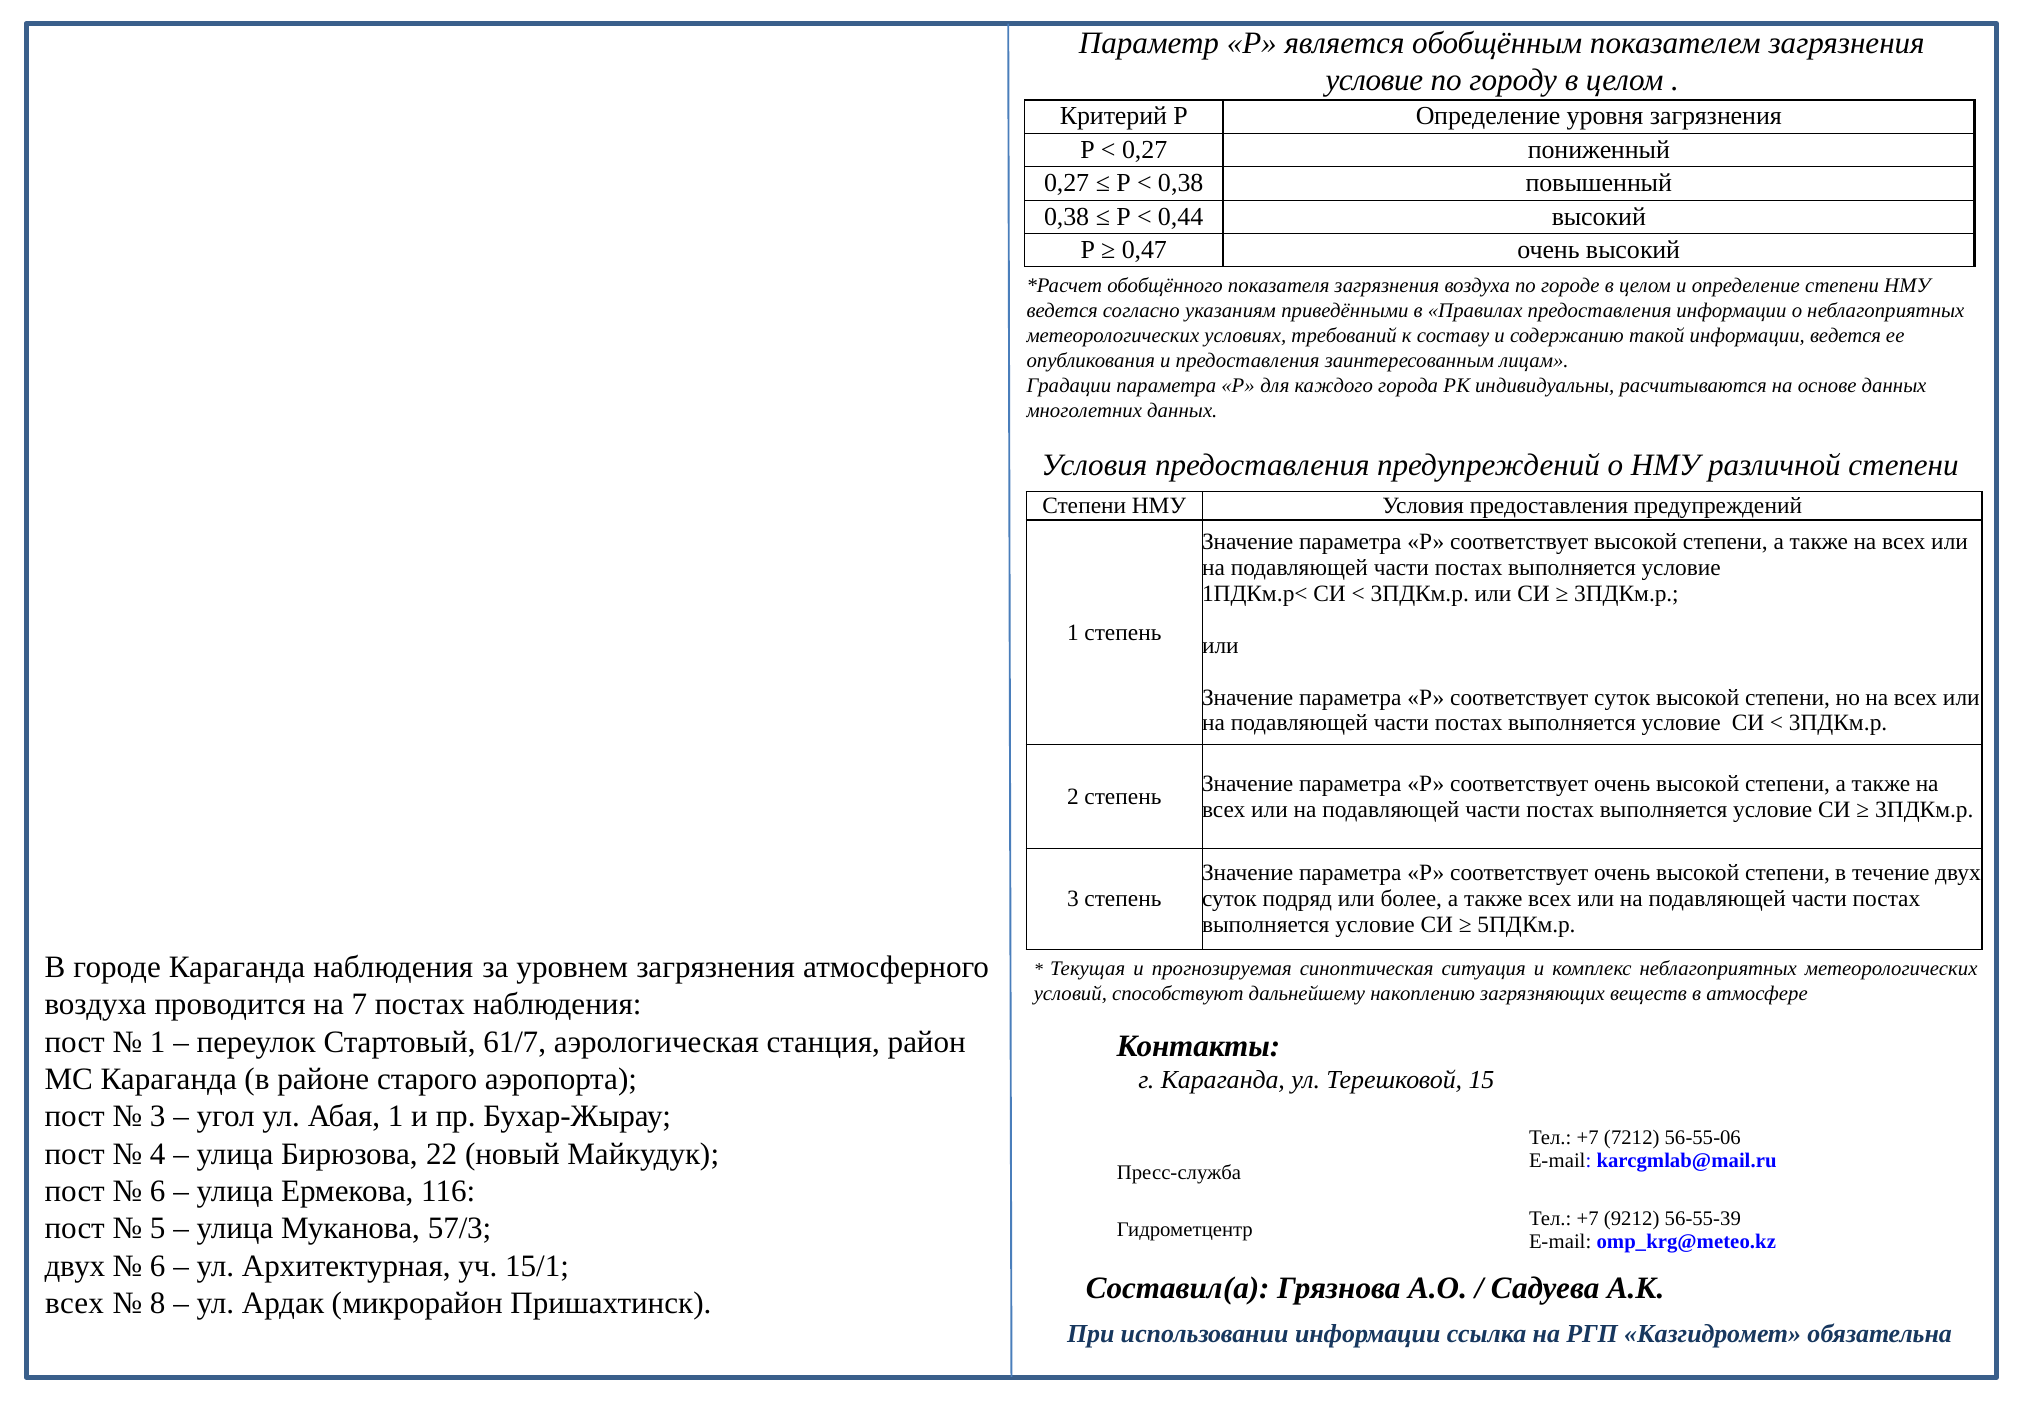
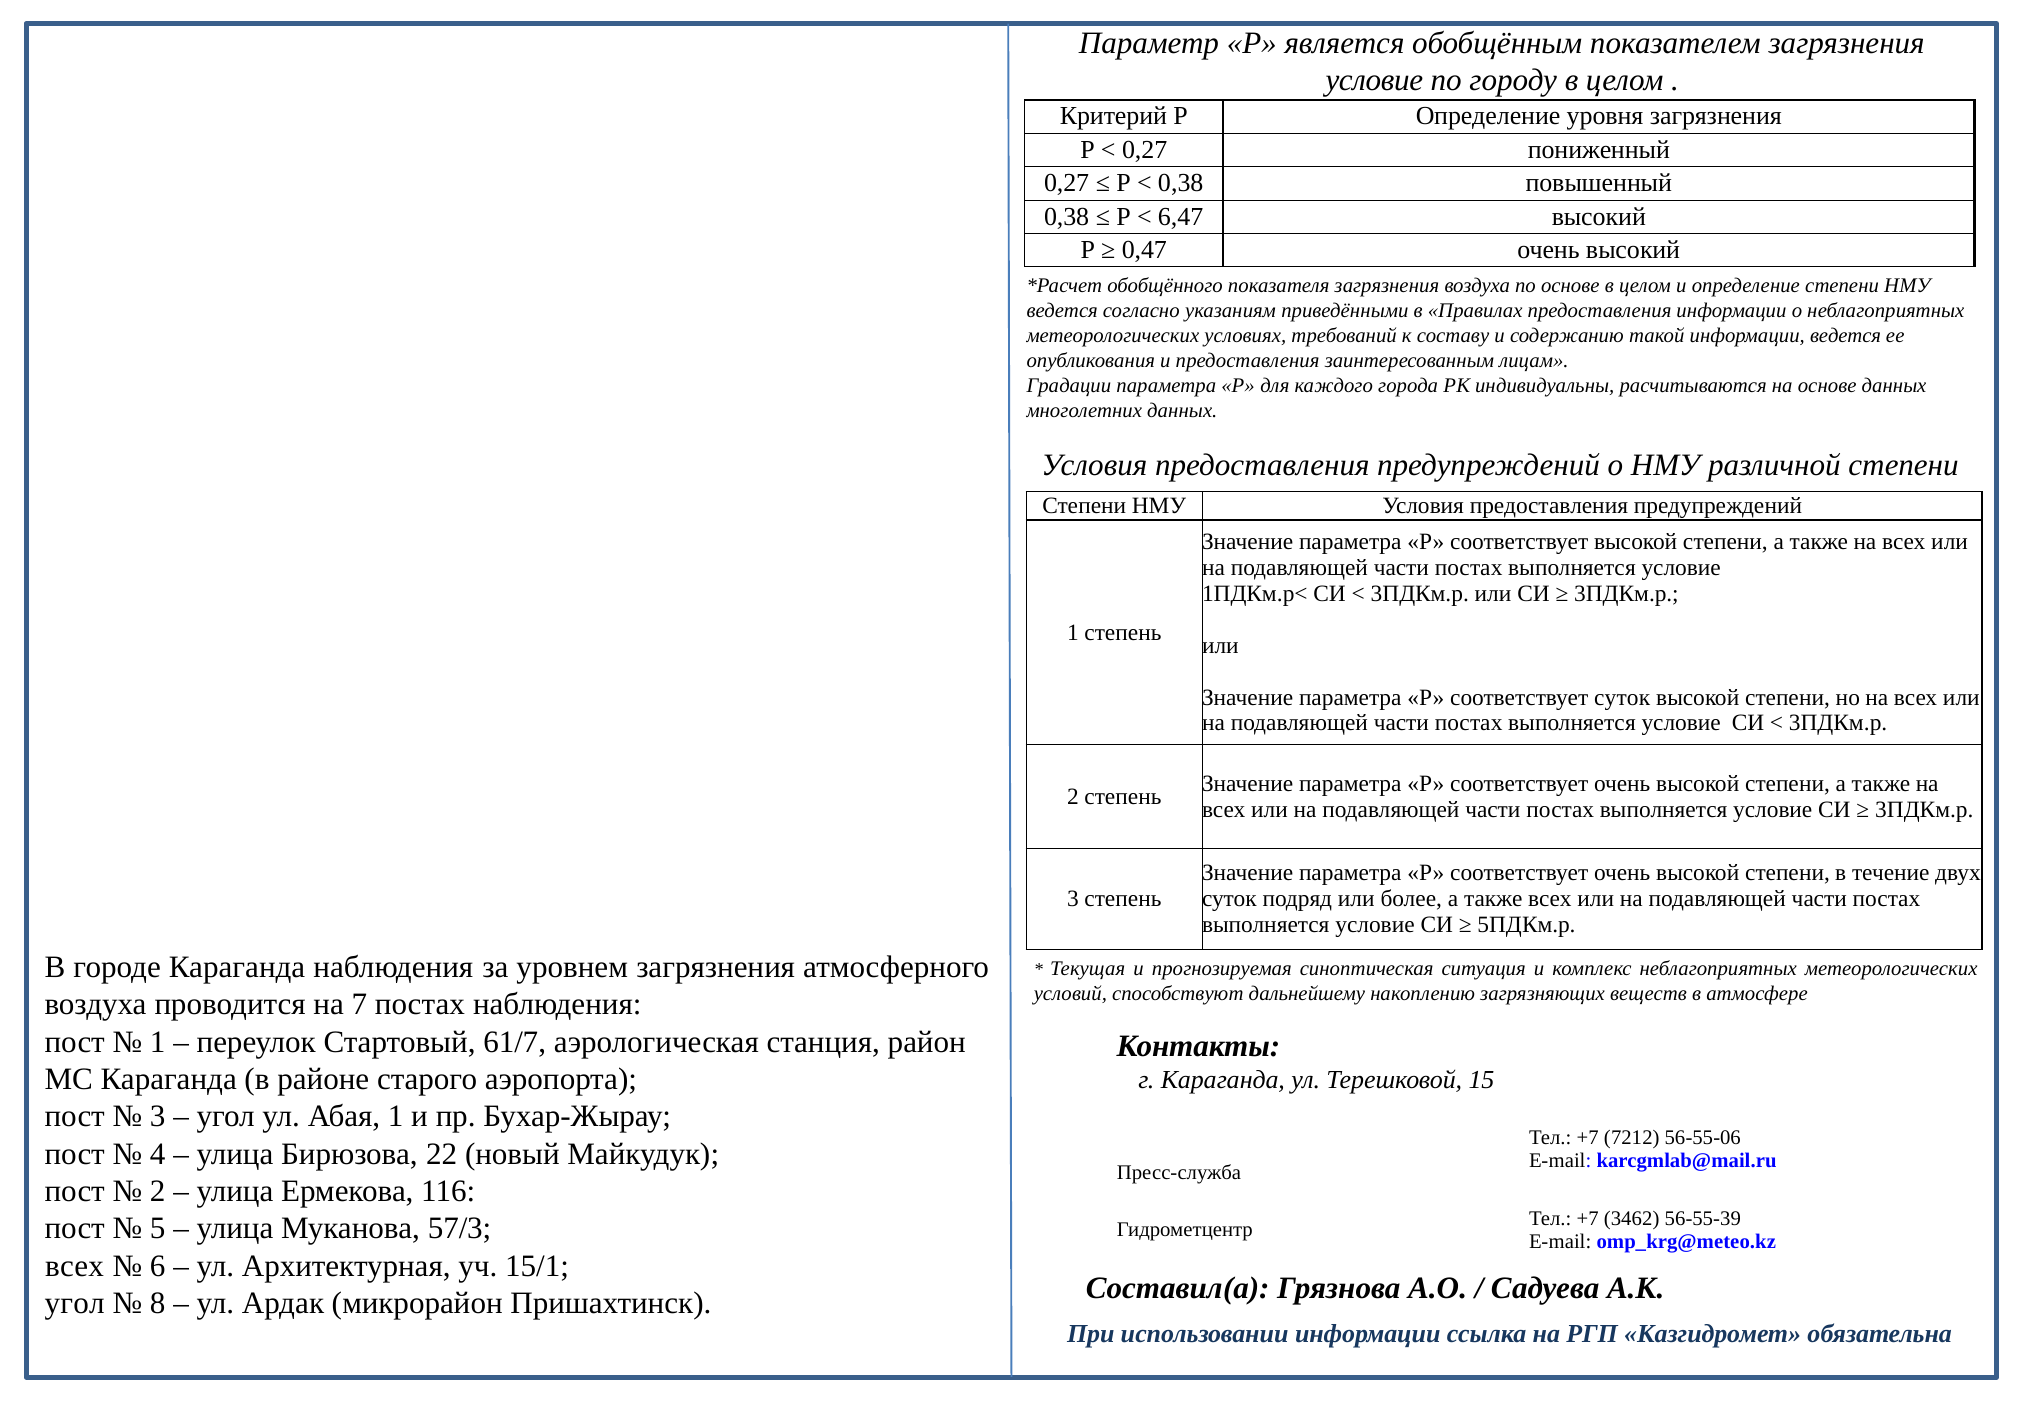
0,44: 0,44 -> 6,47
по городе: городе -> основе
6 at (158, 1191): 6 -> 2
9212: 9212 -> 3462
двух at (75, 1266): двух -> всех
всех at (75, 1303): всех -> угол
